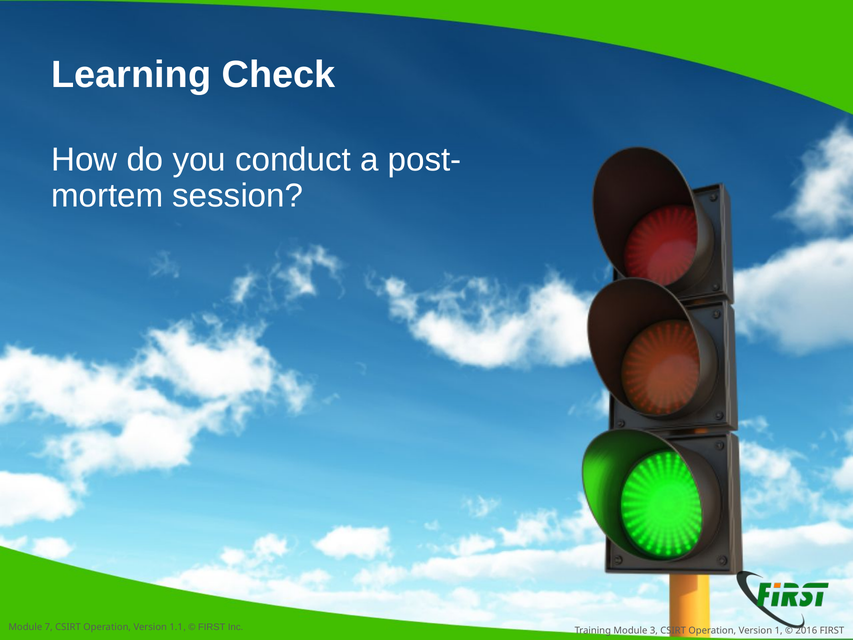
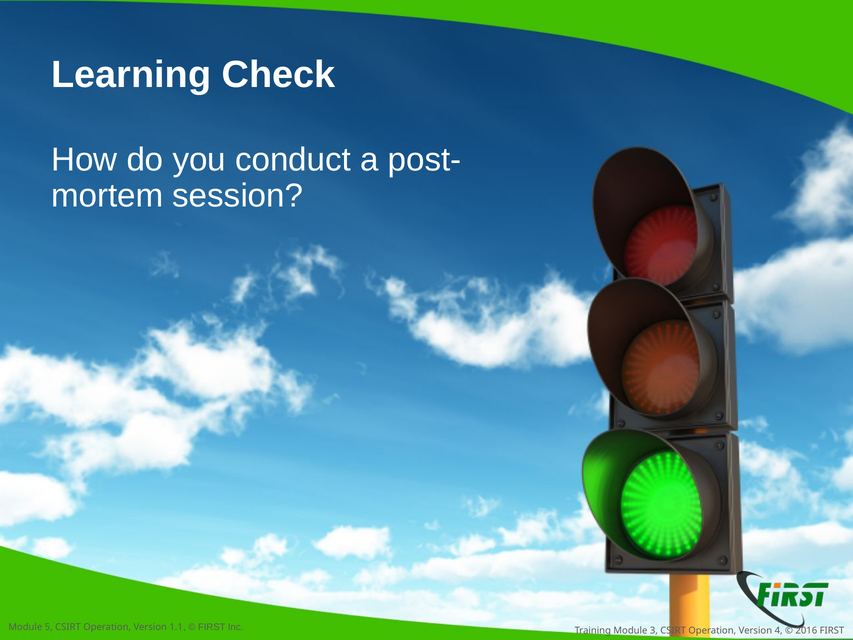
7: 7 -> 5
1: 1 -> 4
